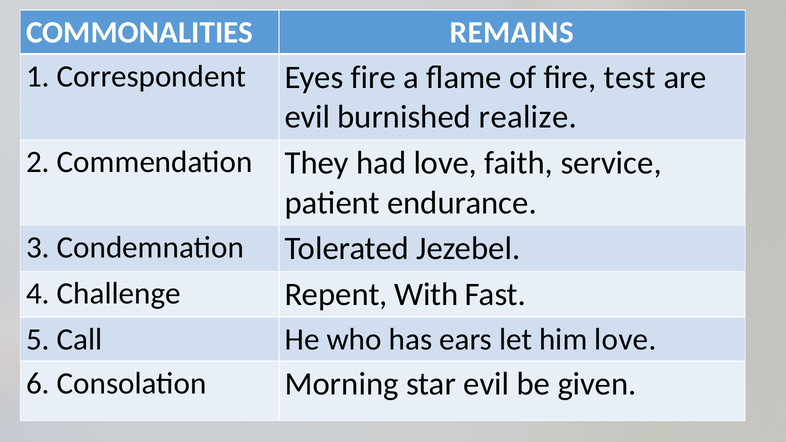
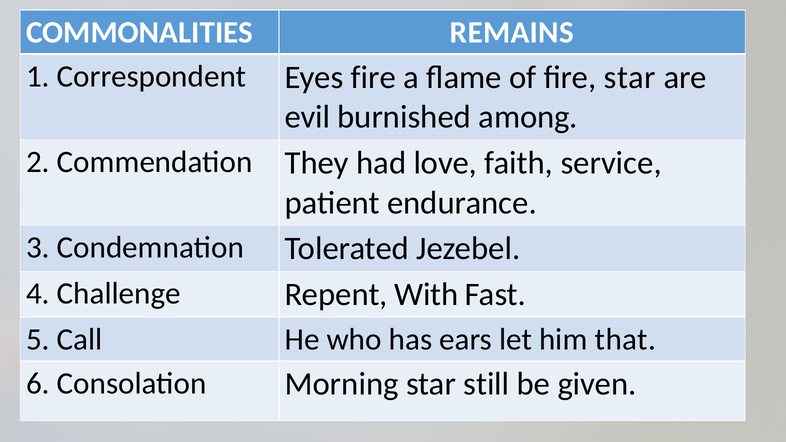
fire test: test -> star
realize: realize -> among
him love: love -> that
star evil: evil -> still
